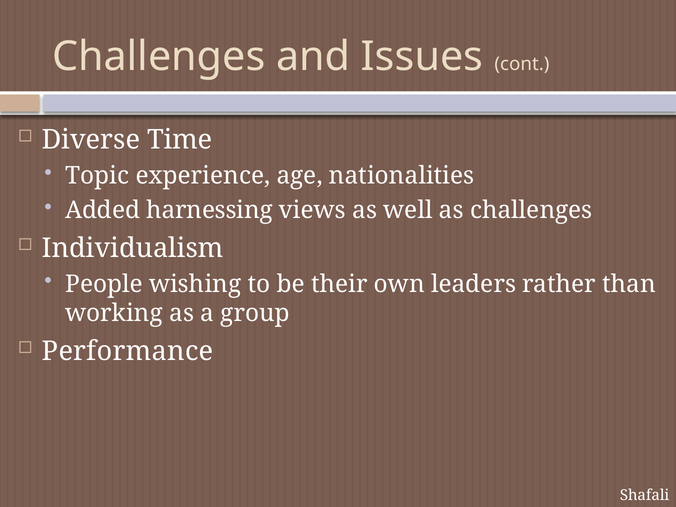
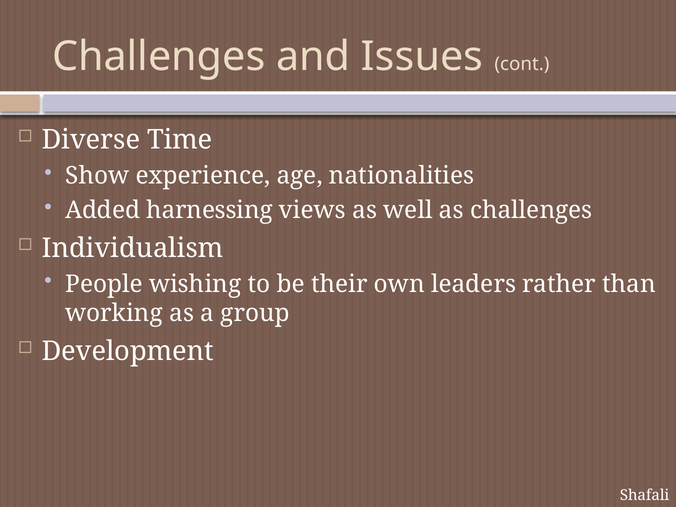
Topic: Topic -> Show
Performance: Performance -> Development
